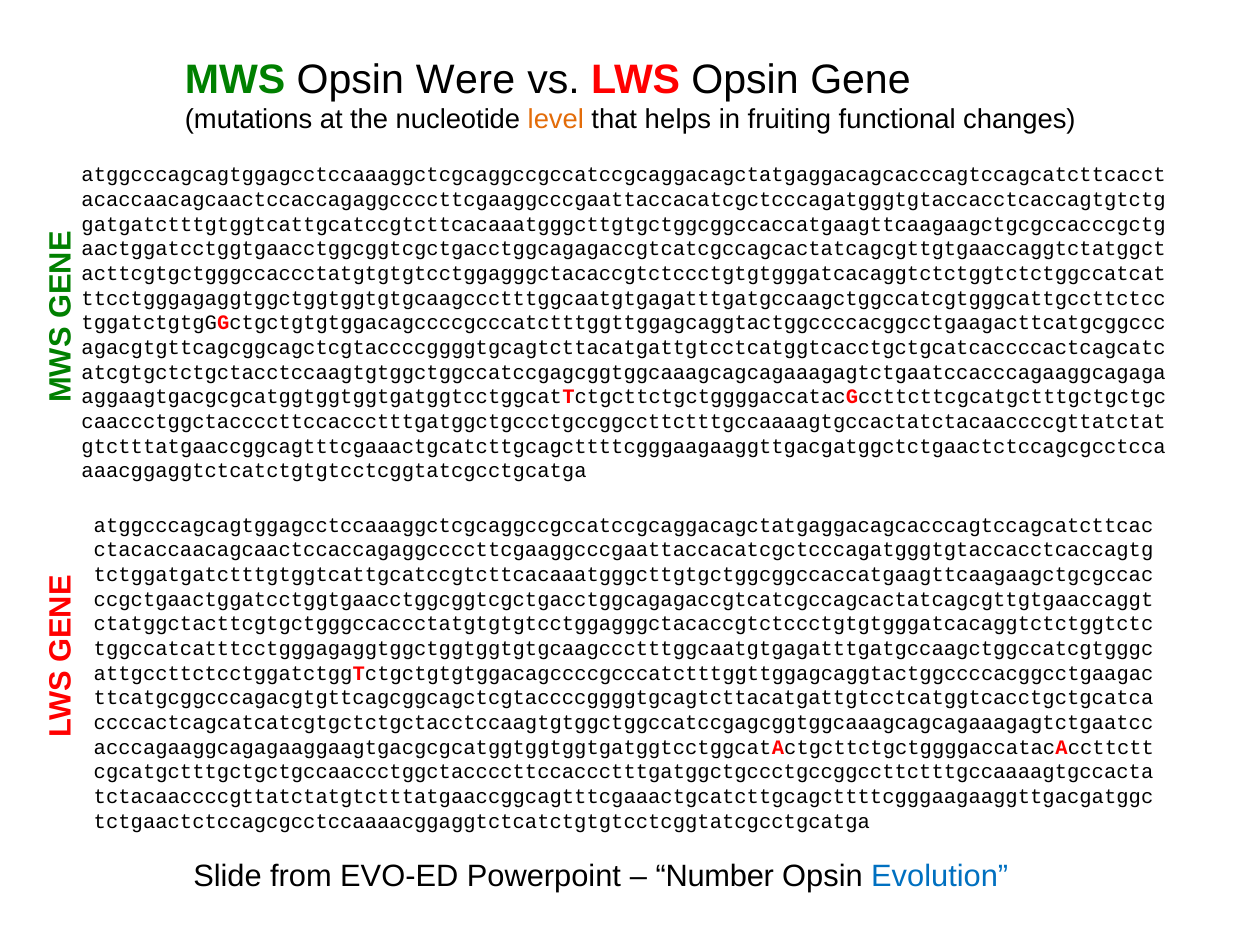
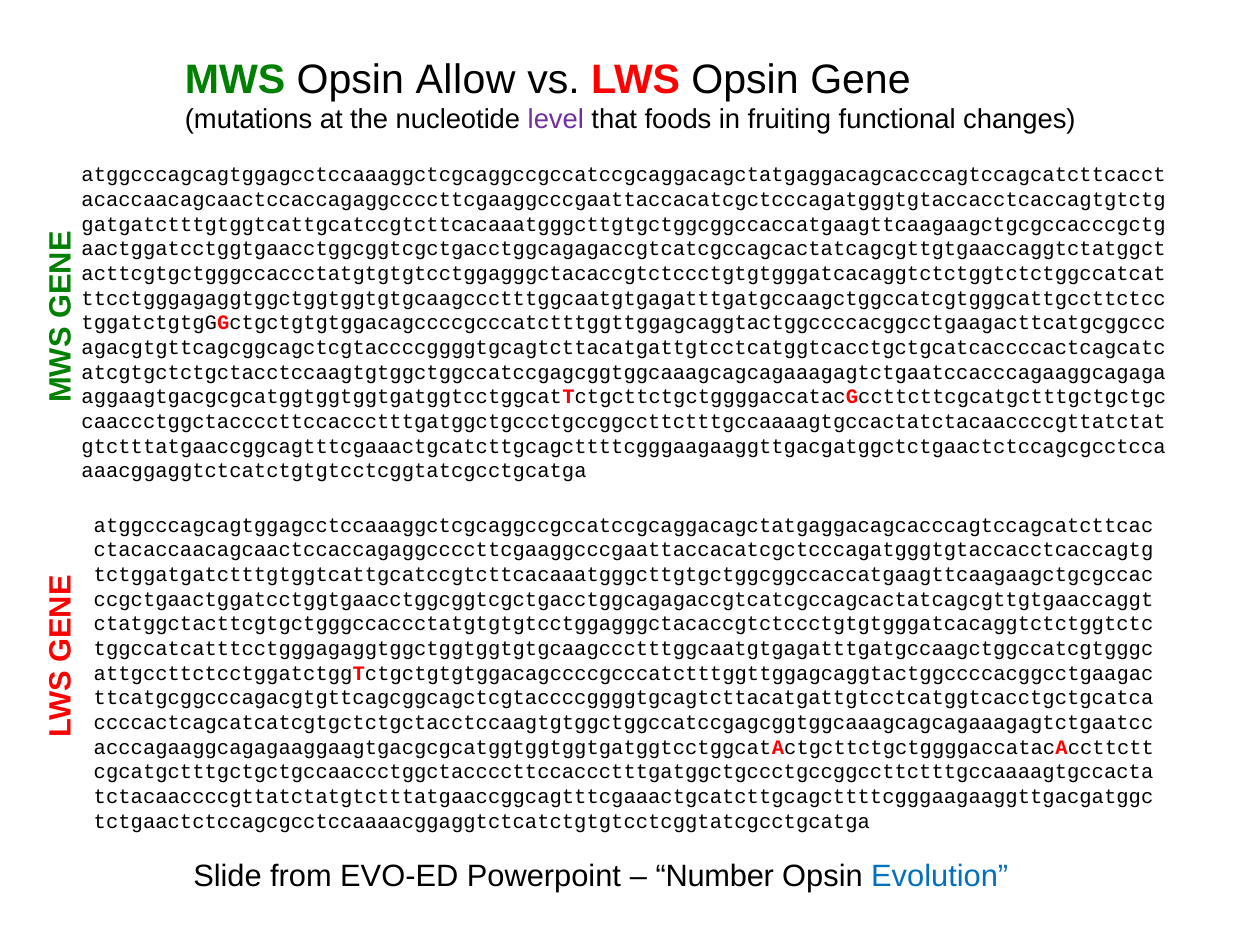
Were: Were -> Allow
level colour: orange -> purple
helps: helps -> foods
